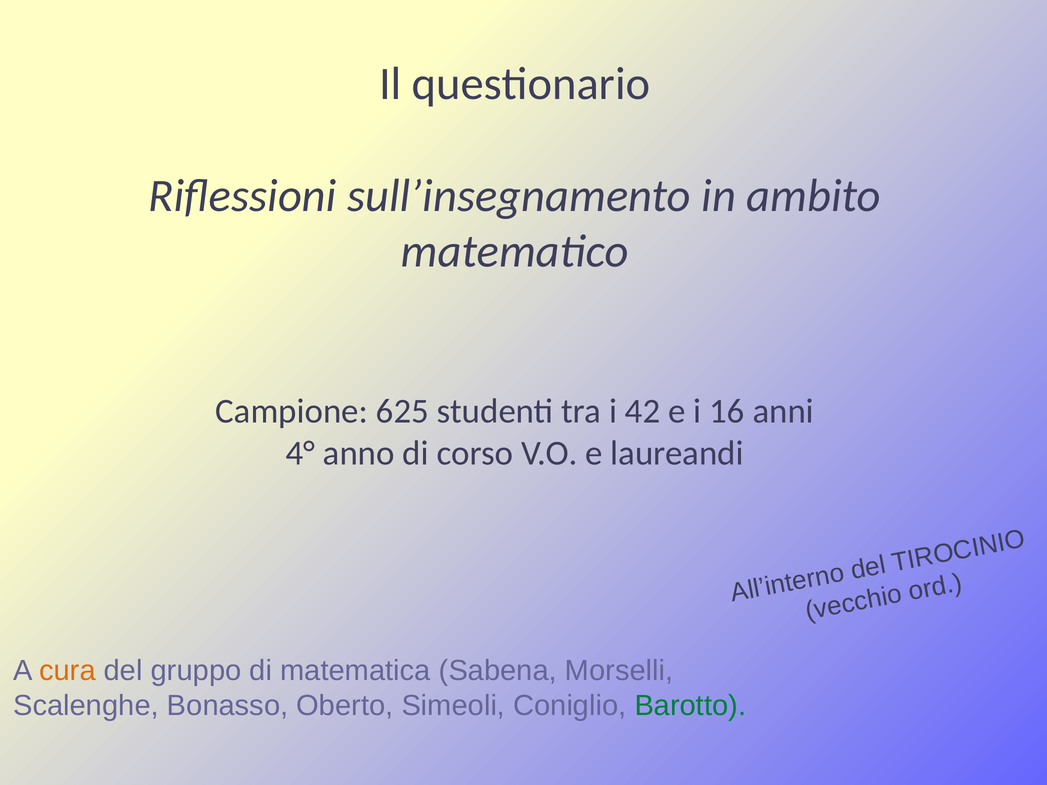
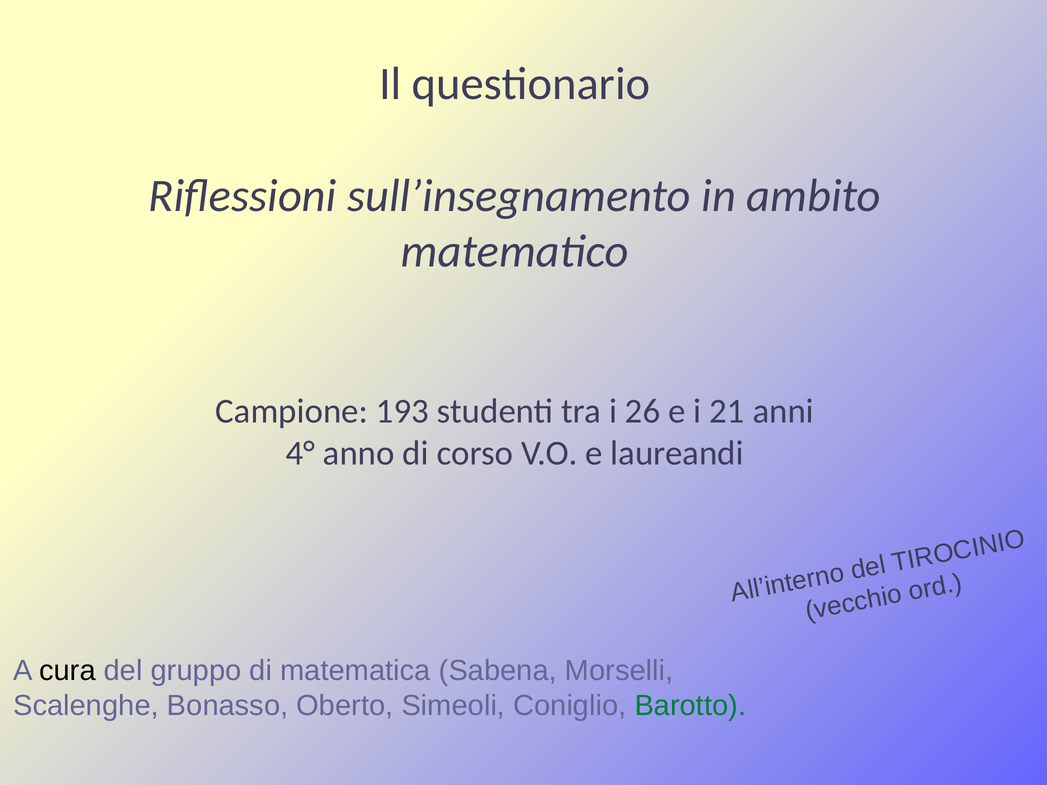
625: 625 -> 193
42: 42 -> 26
16: 16 -> 21
cura colour: orange -> black
